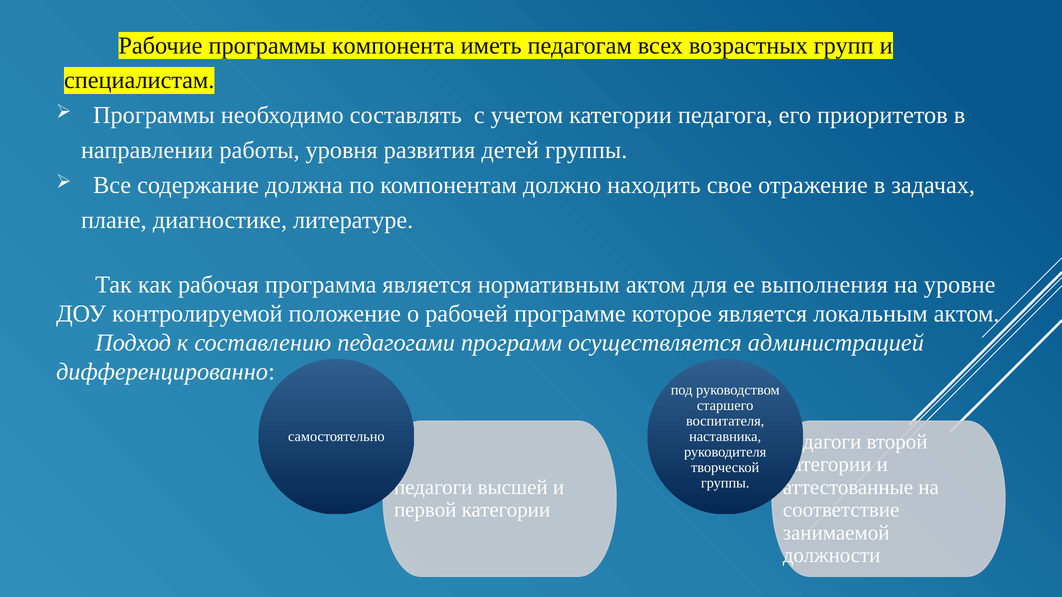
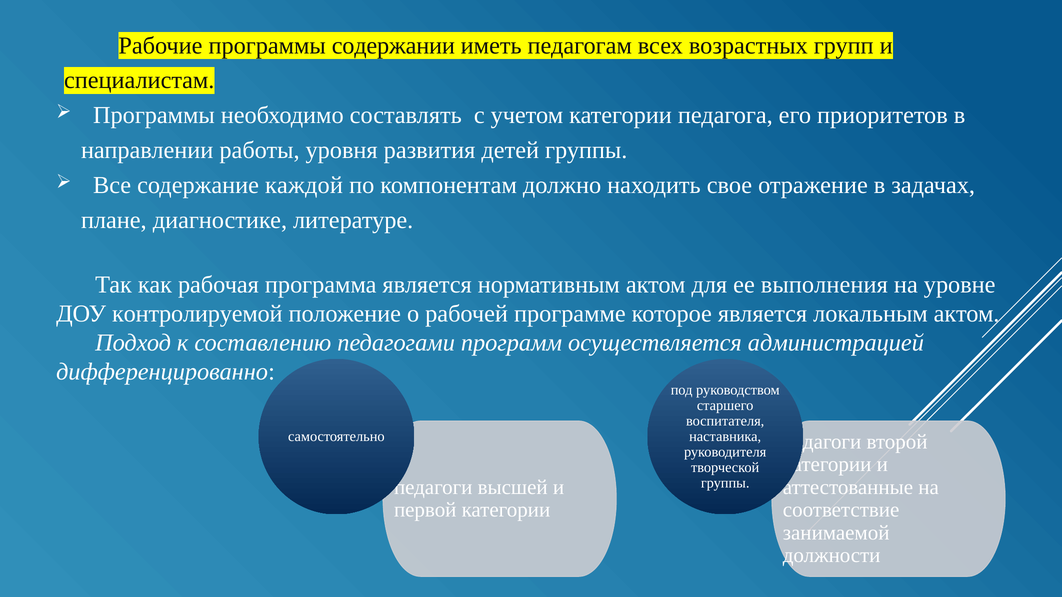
компонента: компонента -> содержании
должна: должна -> каждой
